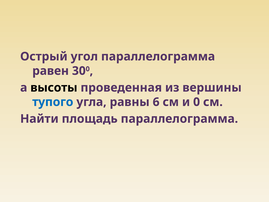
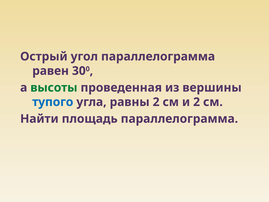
высоты colour: black -> green
равны 6: 6 -> 2
и 0: 0 -> 2
